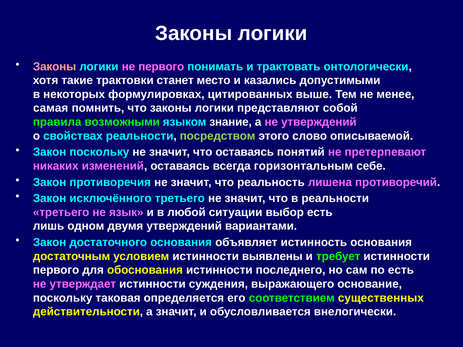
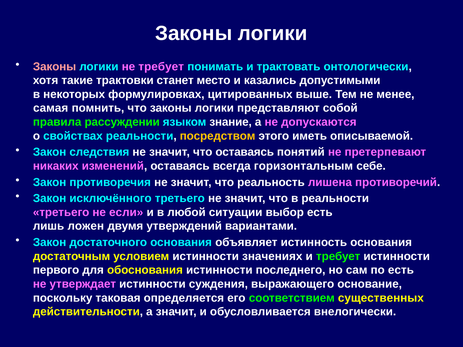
не первого: первого -> требует
возможными: возможными -> рассуждении
не утверждений: утверждений -> допускаются
посредством colour: light green -> yellow
слово: слово -> иметь
Закон поскольку: поскольку -> следствия
язык: язык -> если
одном: одном -> ложен
выявлены: выявлены -> значениях
